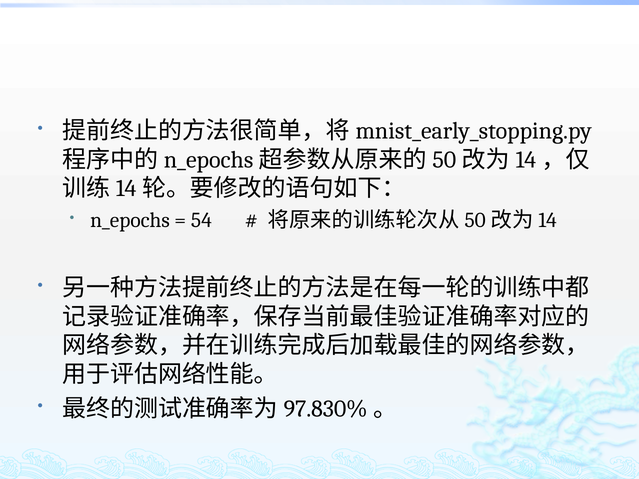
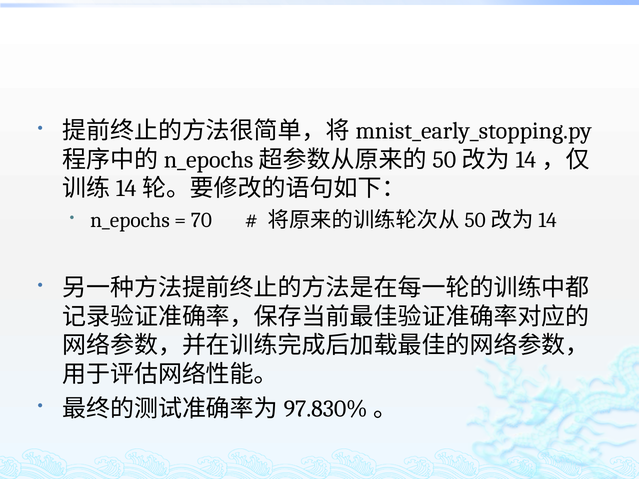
54: 54 -> 70
